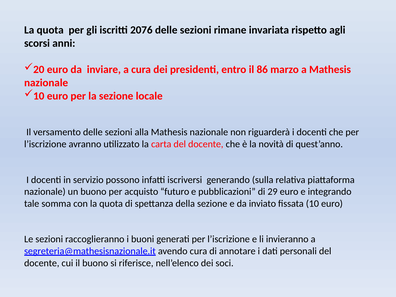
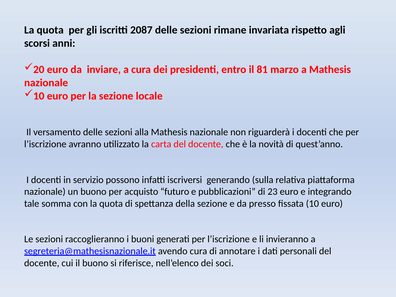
2076: 2076 -> 2087
86: 86 -> 81
29: 29 -> 23
inviato: inviato -> presso
